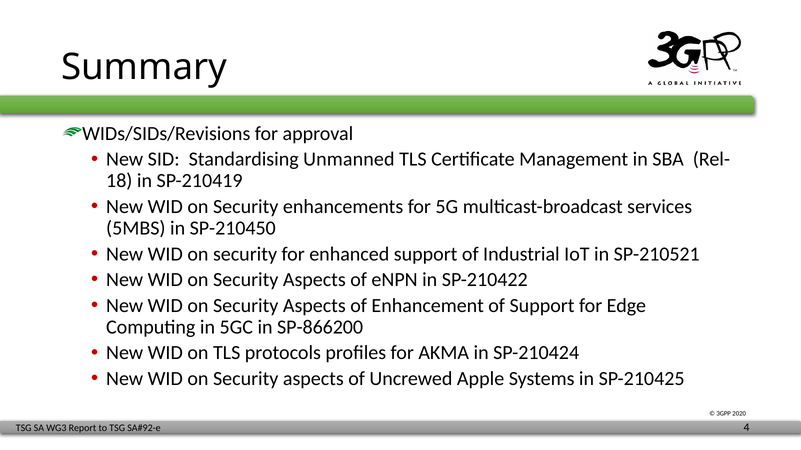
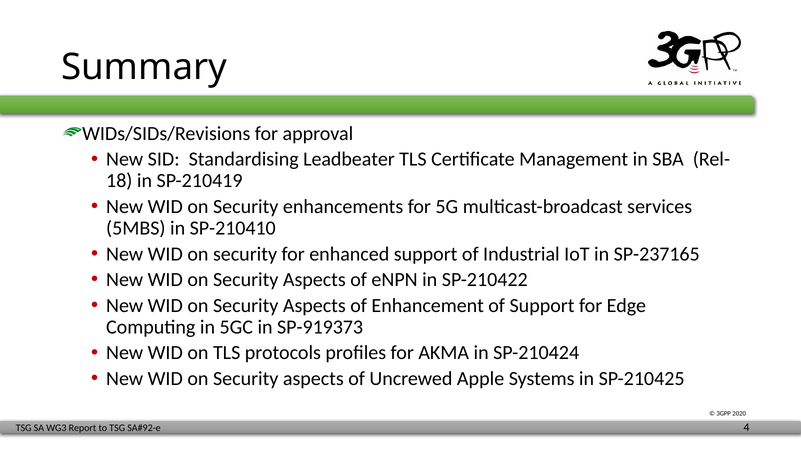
Unmanned: Unmanned -> Leadbeater
SP-210450: SP-210450 -> SP-210410
SP-210521: SP-210521 -> SP-237165
SP-866200: SP-866200 -> SP-919373
